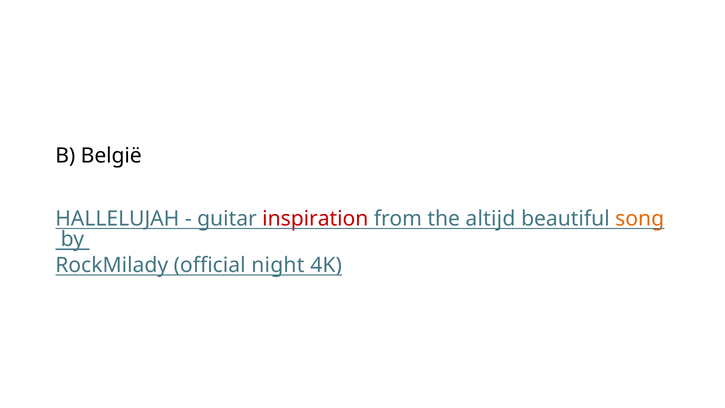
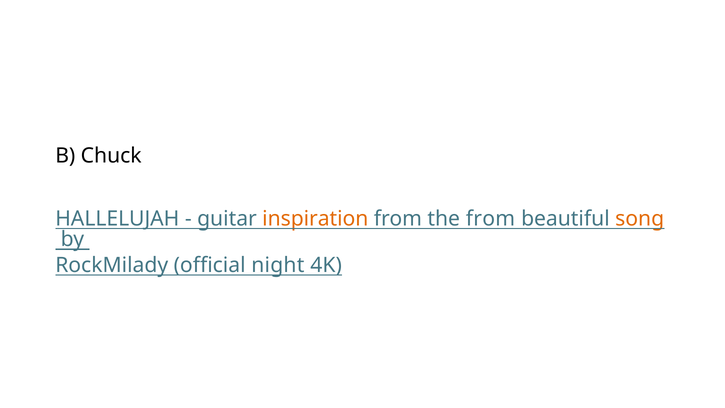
België: België -> Chuck
inspiration colour: red -> orange
the altijd: altijd -> from
